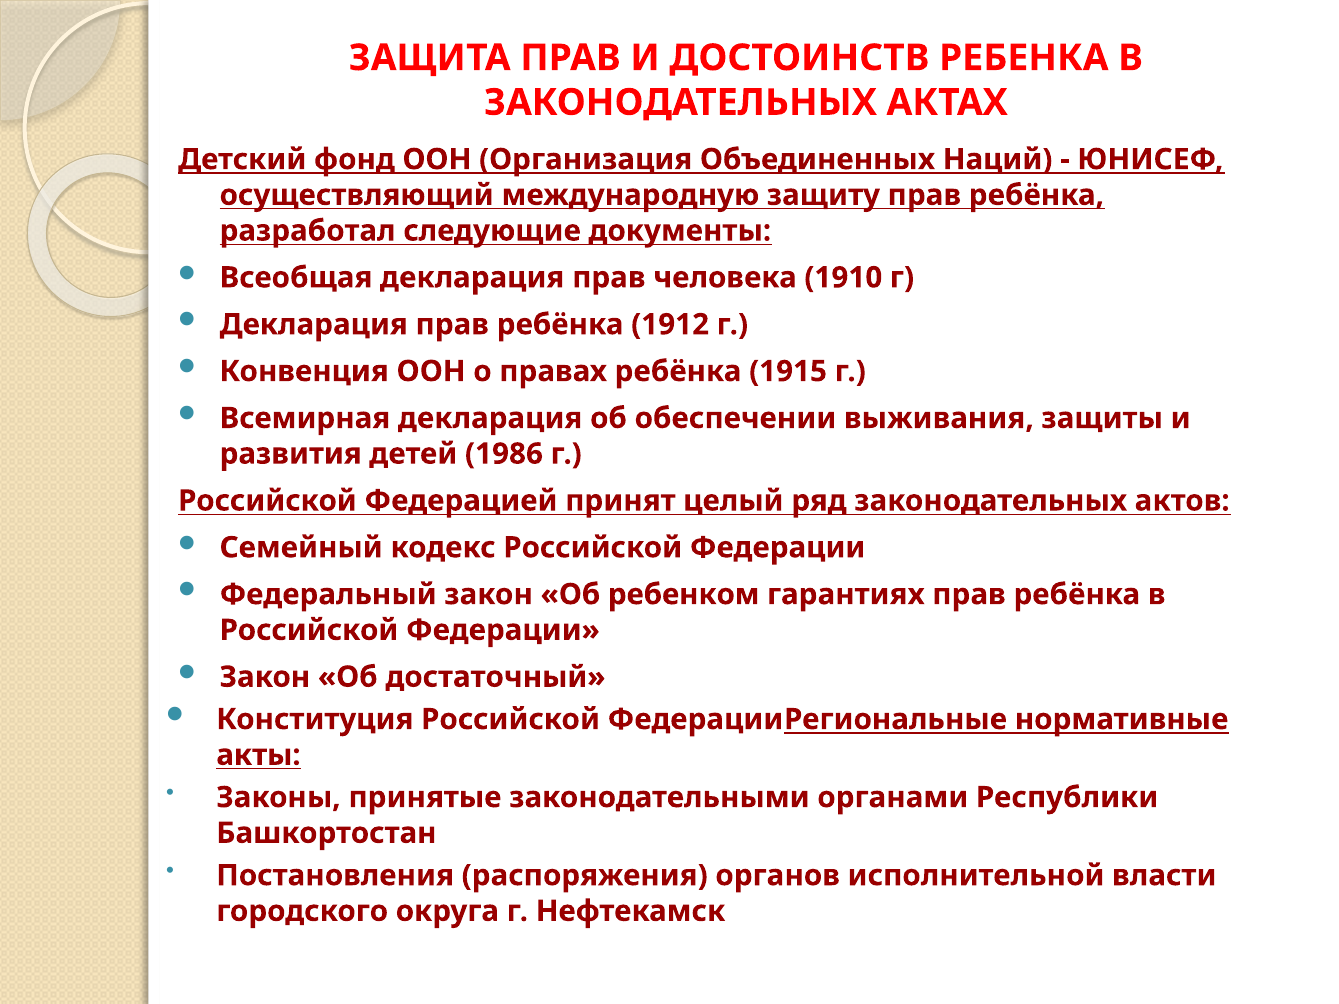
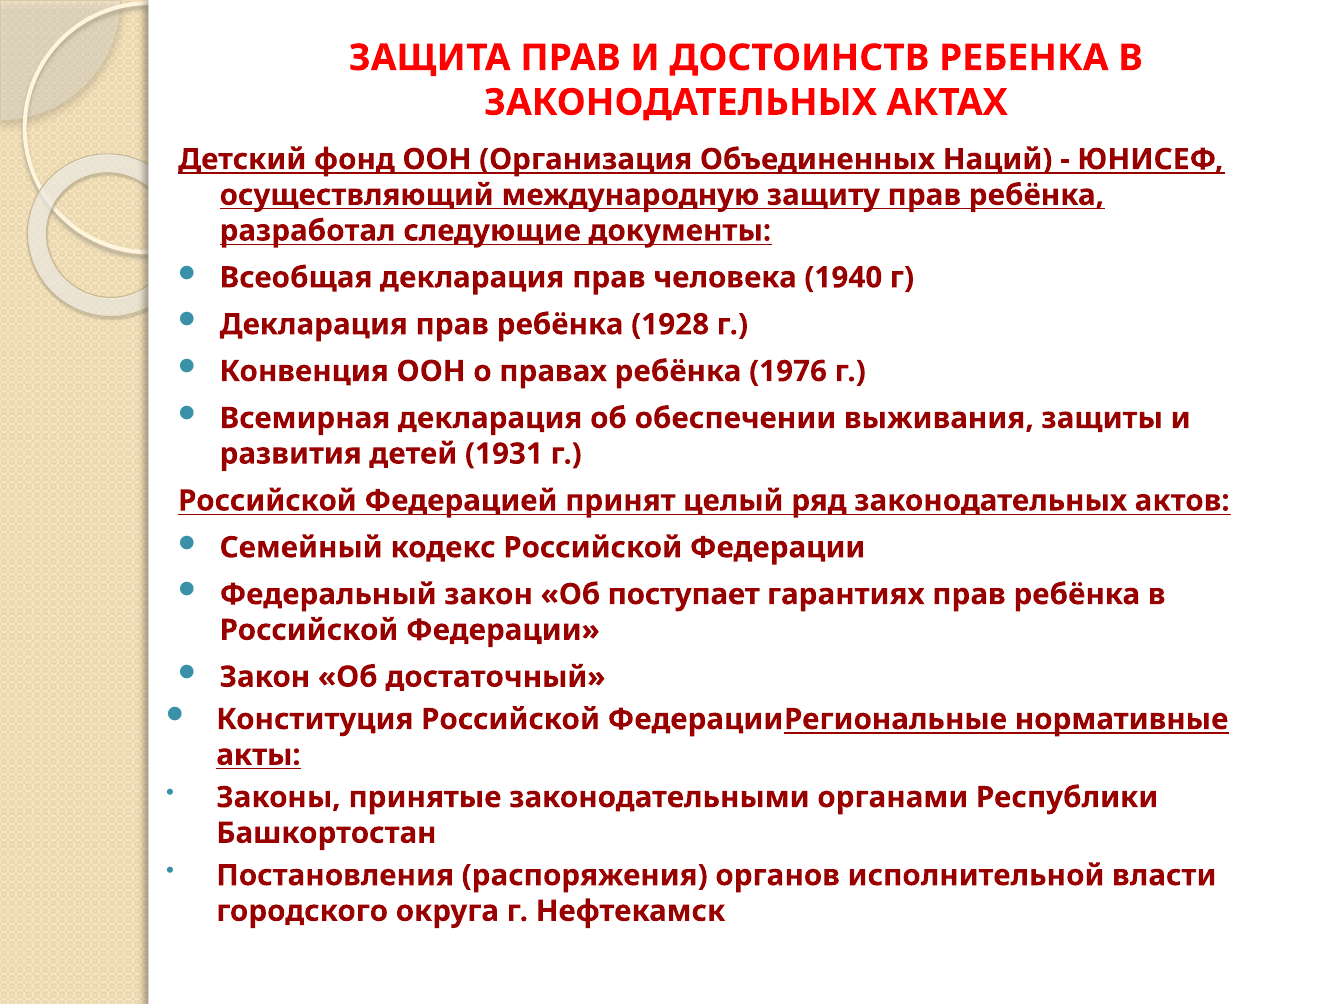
1910: 1910 -> 1940
1912: 1912 -> 1928
1915: 1915 -> 1976
1986: 1986 -> 1931
ребенком: ребенком -> поступает
